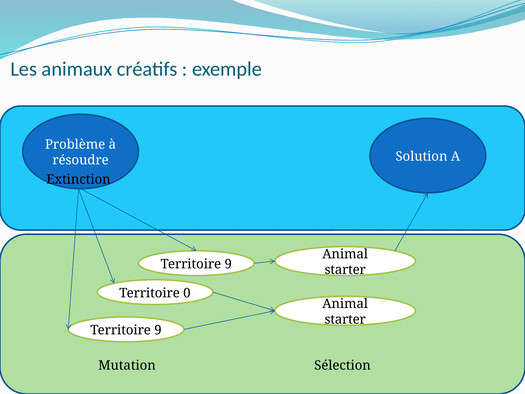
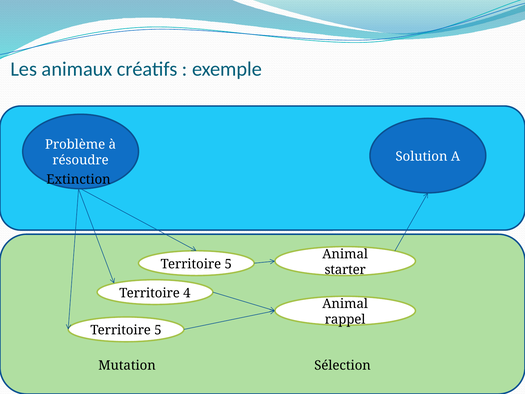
9 at (228, 264): 9 -> 5
0: 0 -> 4
starter at (345, 319): starter -> rappel
9 at (158, 330): 9 -> 5
